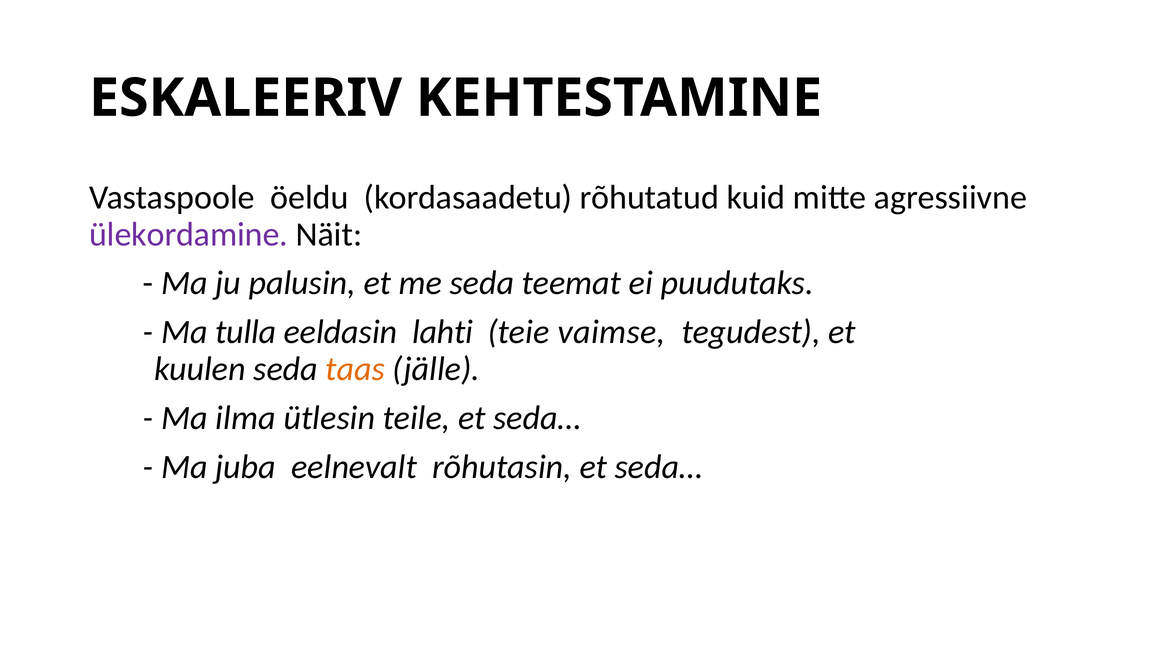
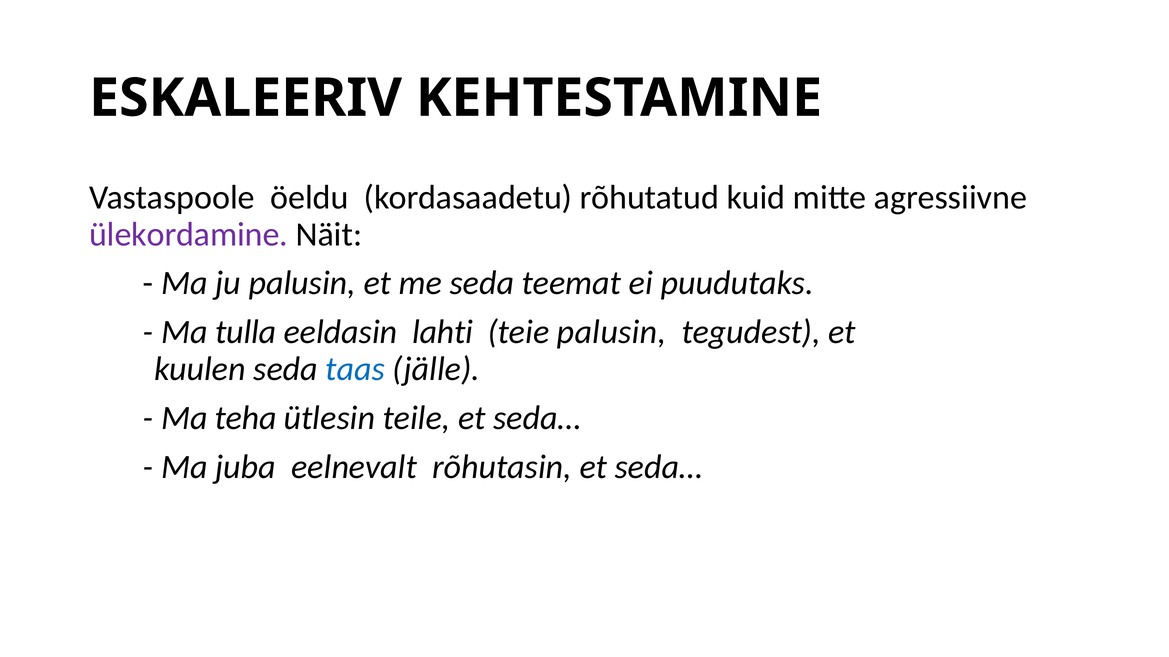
teie vaimse: vaimse -> palusin
taas colour: orange -> blue
ilma: ilma -> teha
